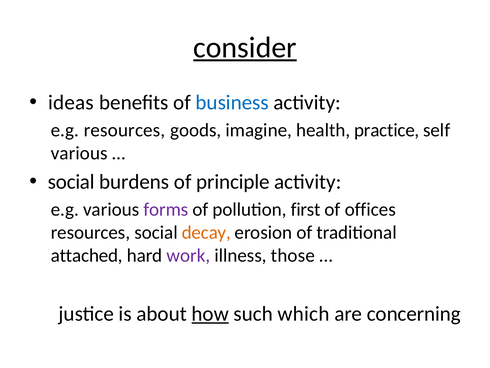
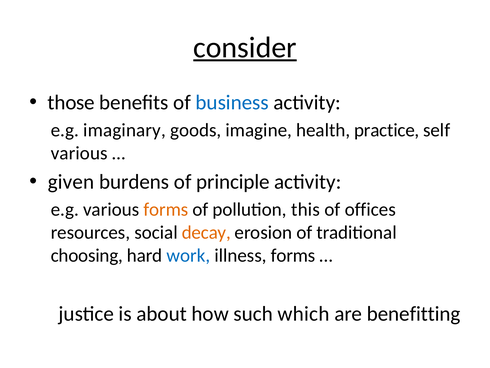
ideas: ideas -> those
e.g resources: resources -> imaginary
social at (71, 182): social -> given
forms at (166, 209) colour: purple -> orange
first: first -> this
attached: attached -> choosing
work colour: purple -> blue
illness those: those -> forms
how underline: present -> none
concerning: concerning -> benefitting
